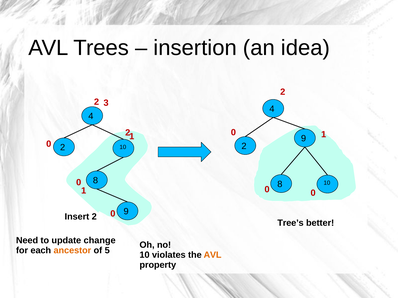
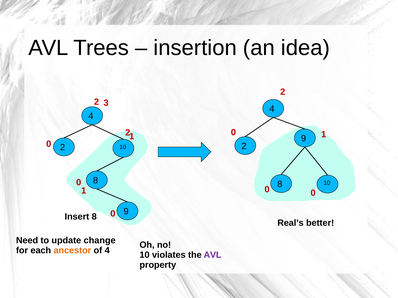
Insert 2: 2 -> 8
Tree’s: Tree’s -> Real’s
of 5: 5 -> 4
AVL at (213, 255) colour: orange -> purple
